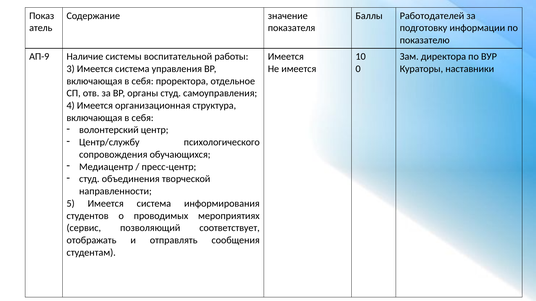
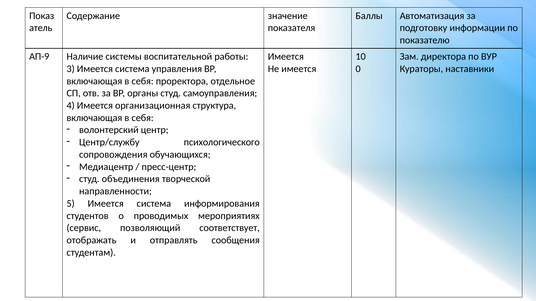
Работодателей: Работодателей -> Автоматизация
